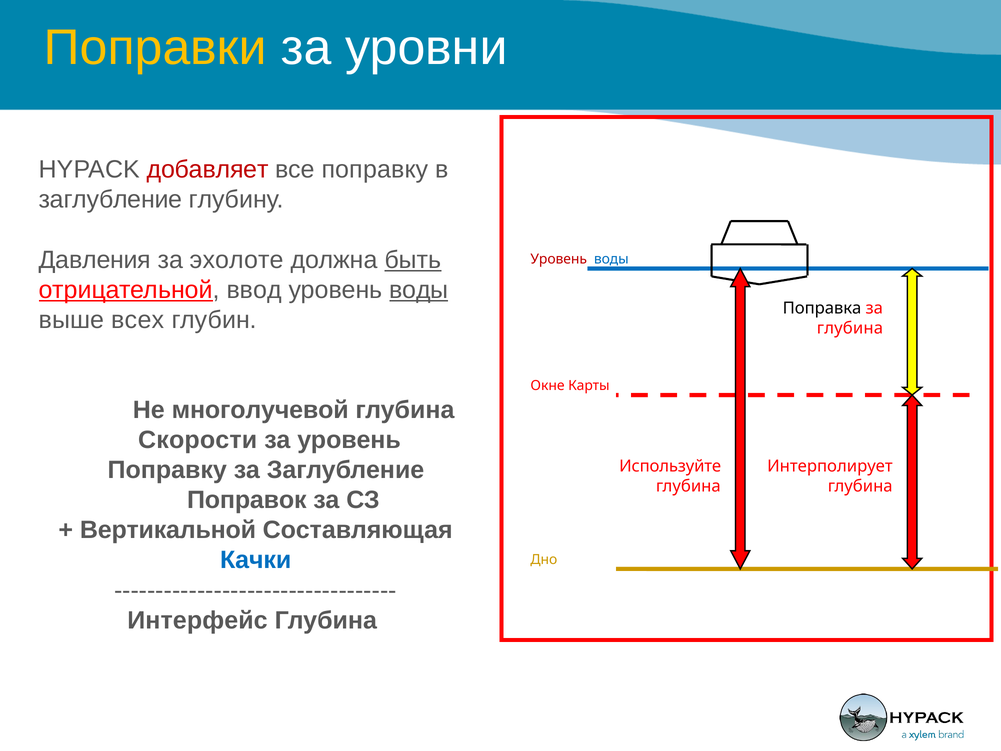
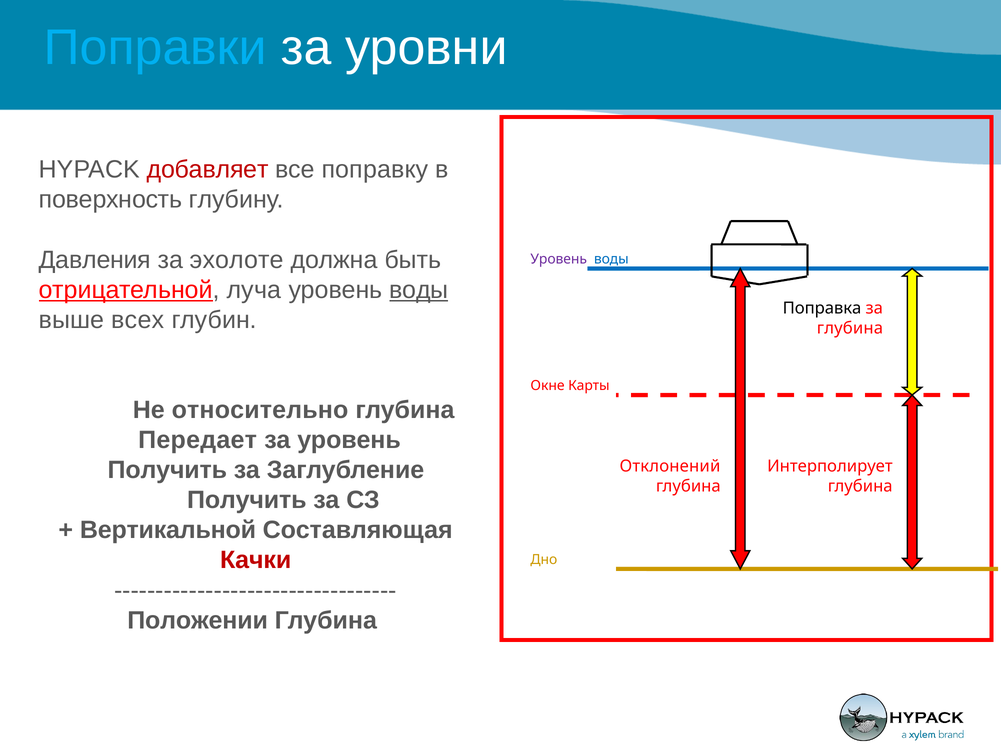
Поправки colour: yellow -> light blue
заглубление at (111, 200): заглубление -> поверхность
быть underline: present -> none
Уровень at (559, 259) colour: red -> purple
ввод: ввод -> луча
многолучевой: многолучевой -> относительно
Скорости: Скорости -> Передает
Поправку at (167, 470): Поправку -> Получить
Используйте: Используйте -> Отклонений
Поправок at (247, 500): Поправок -> Получить
Качки colour: blue -> red
Интерфейс: Интерфейс -> Положении
